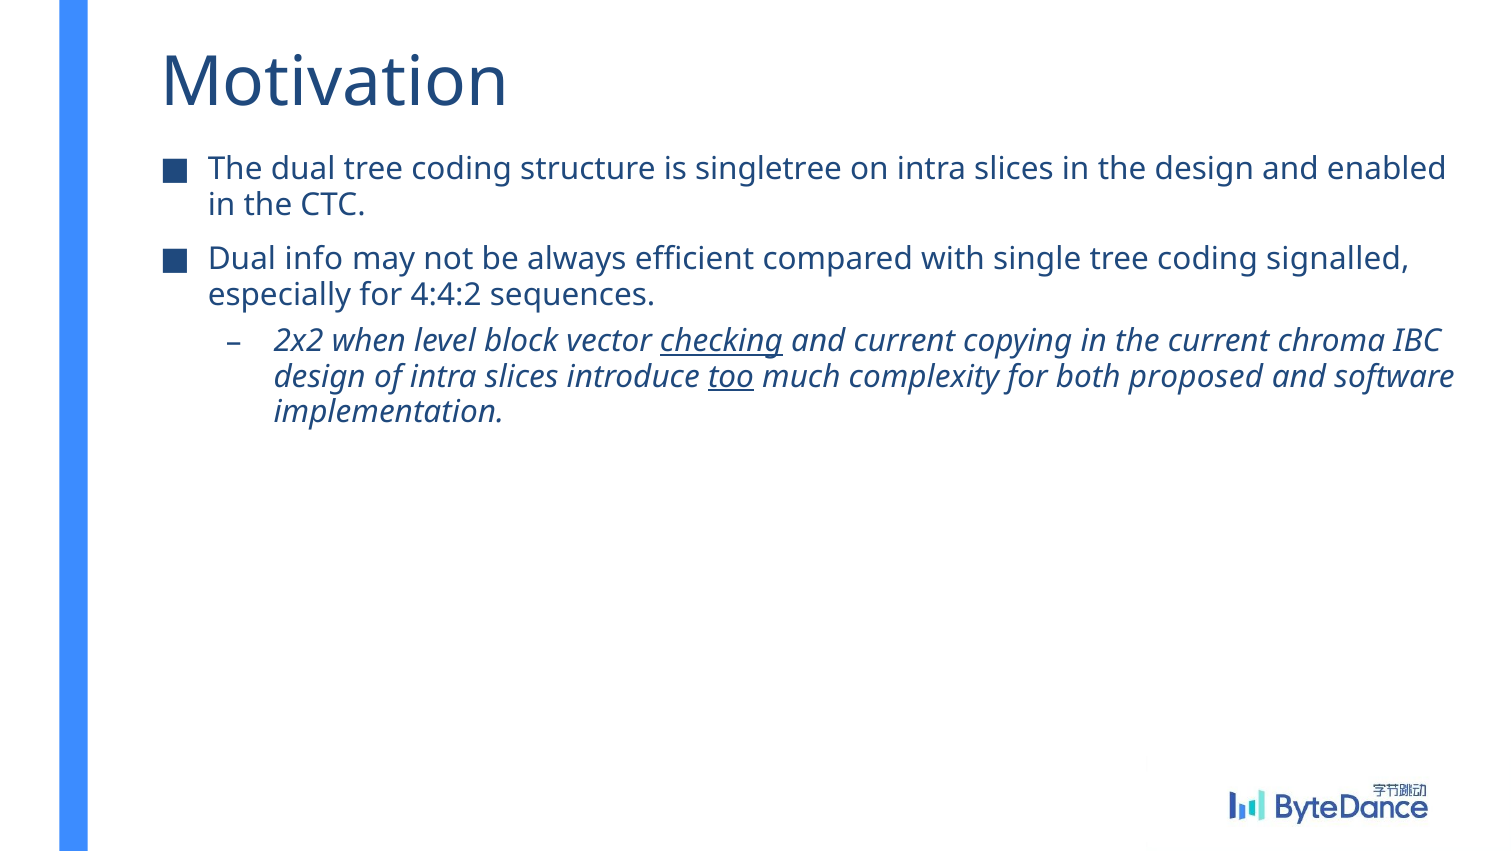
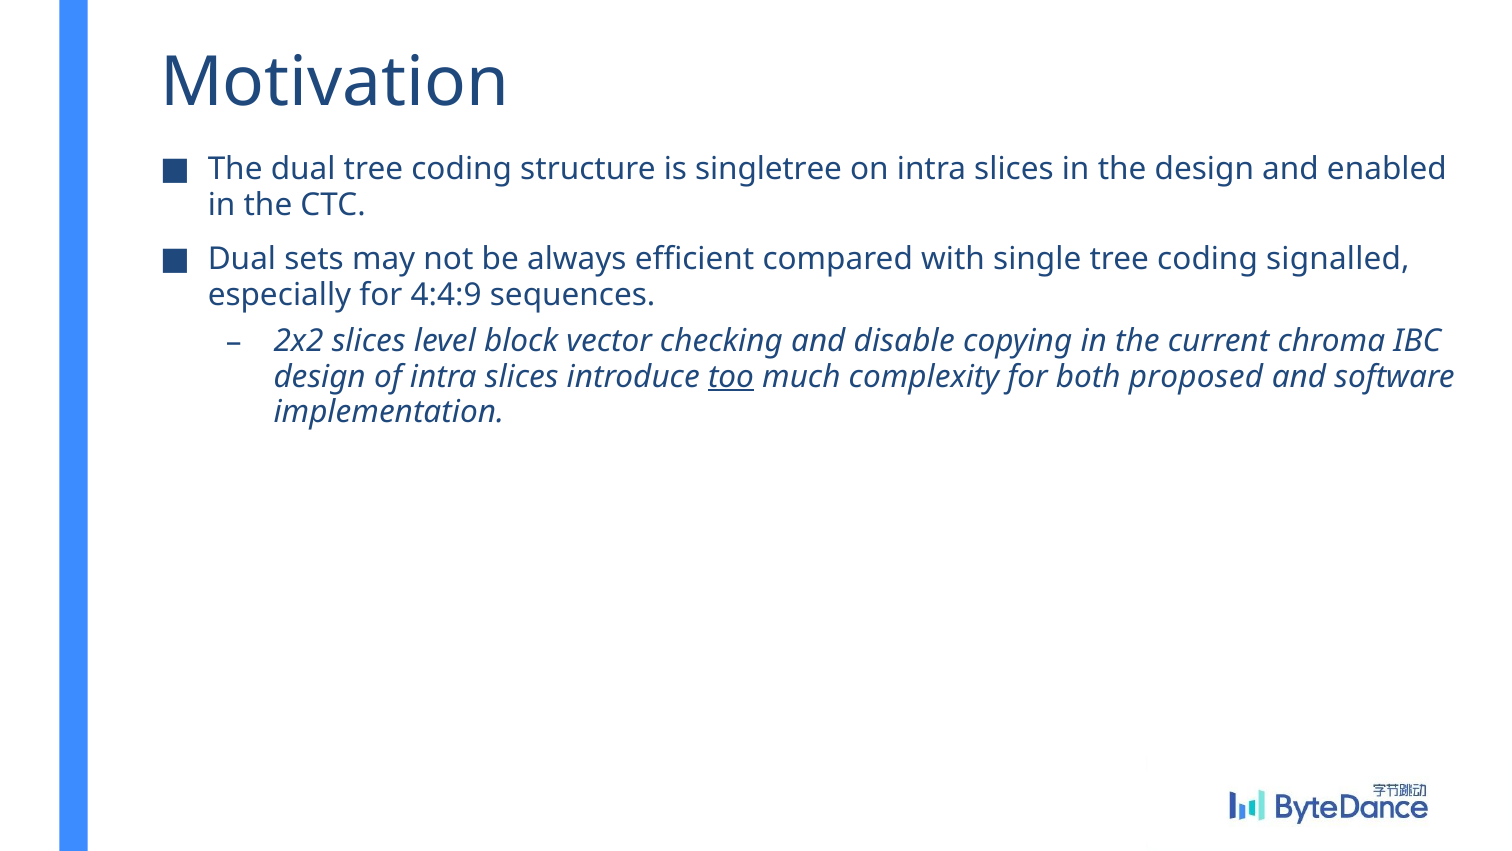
info: info -> sets
4:4:2: 4:4:2 -> 4:4:9
2x2 when: when -> slices
checking underline: present -> none
and current: current -> disable
